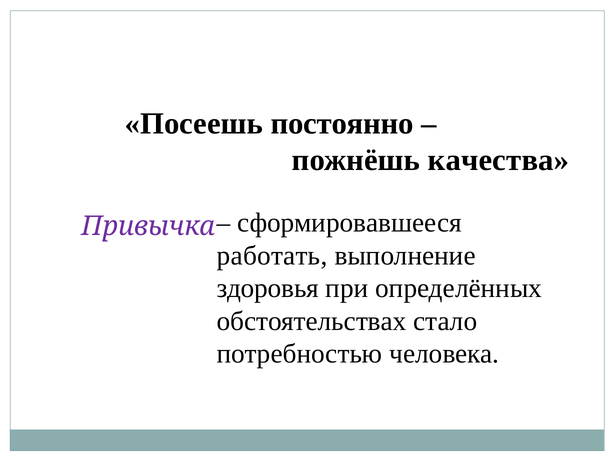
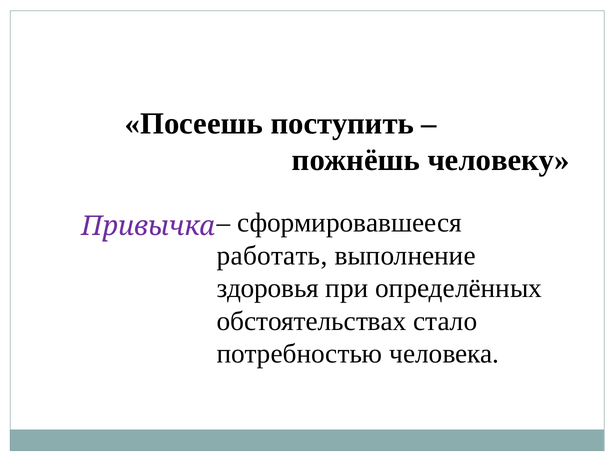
постоянно: постоянно -> поступить
качества: качества -> человеку
